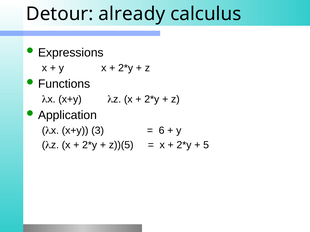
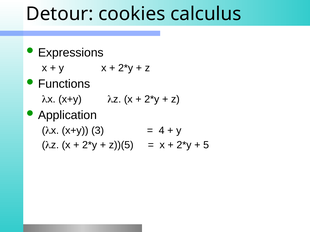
already: already -> cookies
6: 6 -> 4
